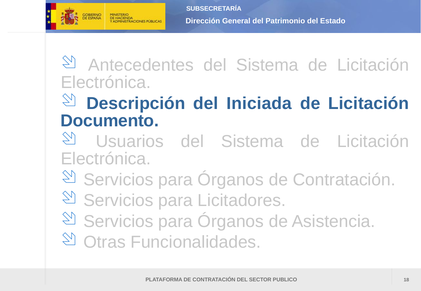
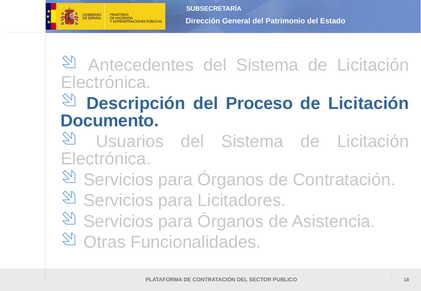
Iniciada: Iniciada -> Proceso
